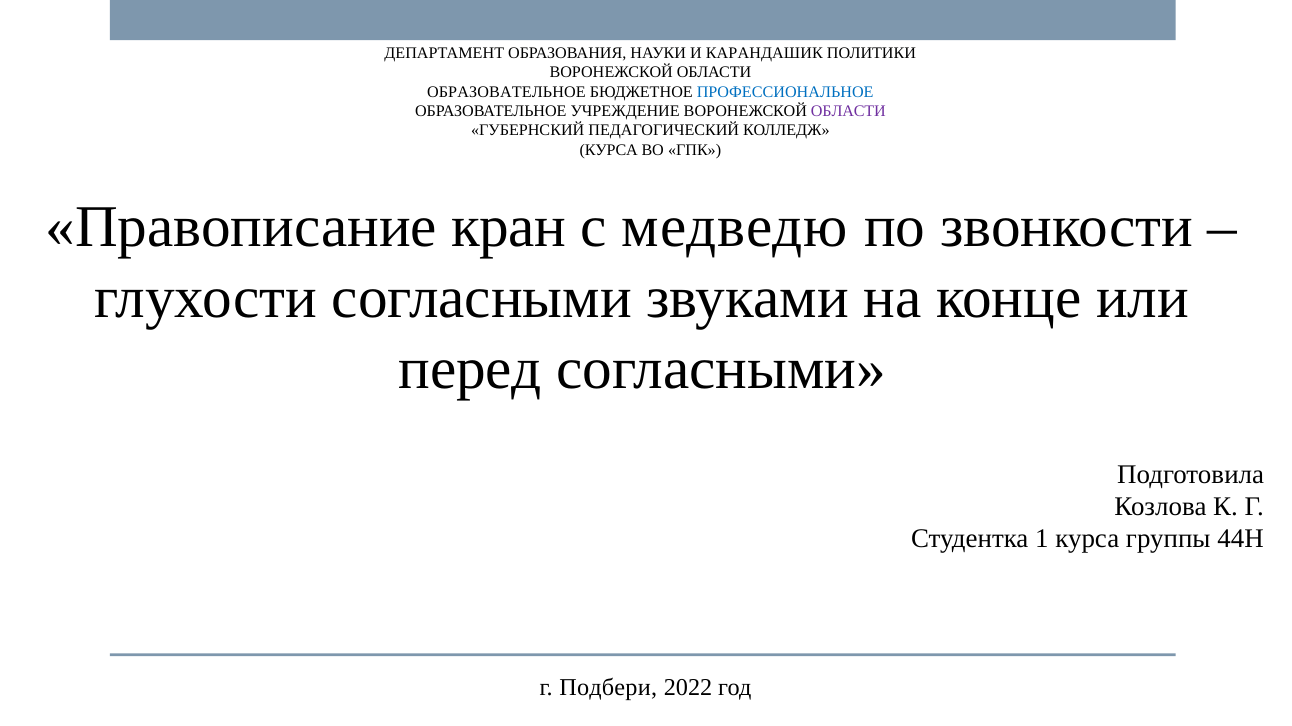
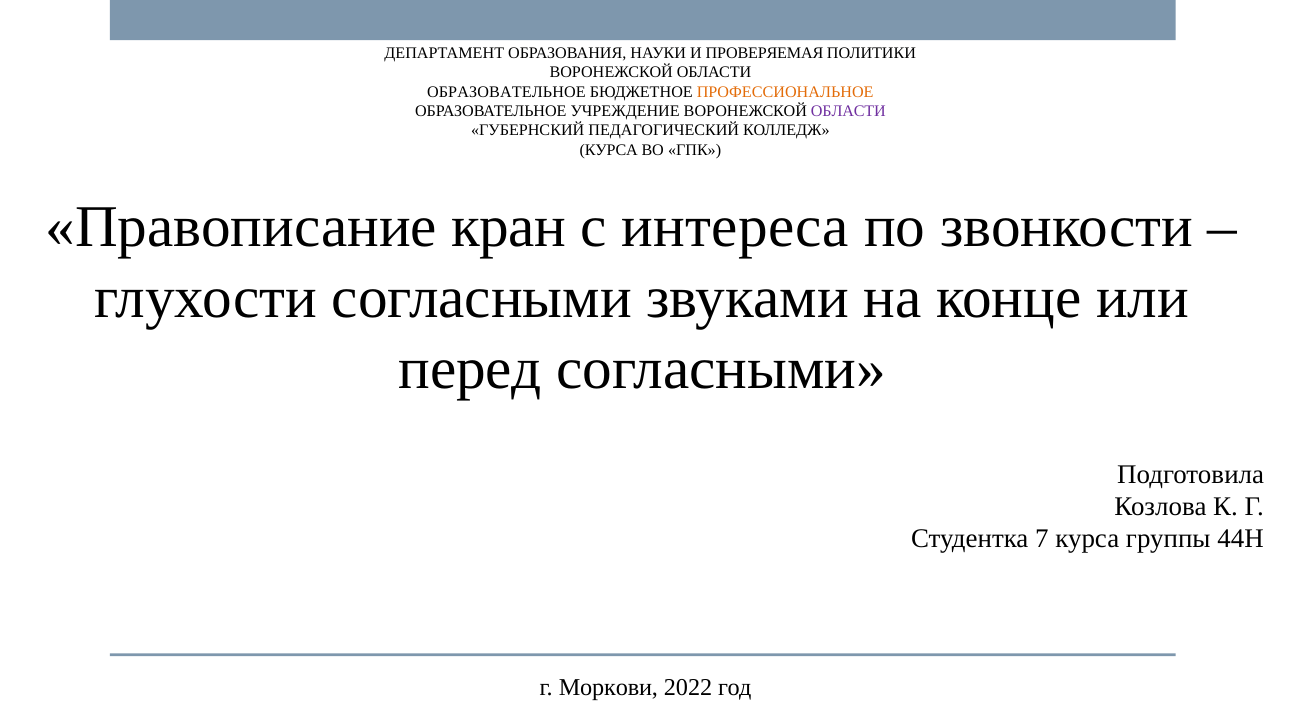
КАРАНДАШИК: КАРАНДАШИК -> ПРОВЕРЯЕМАЯ
ПРОФЕССИОНАЛЬНОЕ colour: blue -> orange
медведю: медведю -> интереса
1: 1 -> 7
Подбери: Подбери -> Моркови
